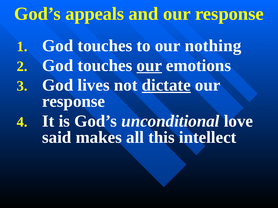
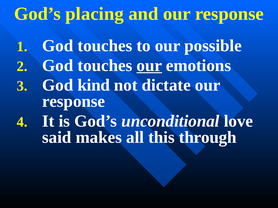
appeals: appeals -> placing
nothing: nothing -> possible
lives: lives -> kind
dictate underline: present -> none
intellect: intellect -> through
